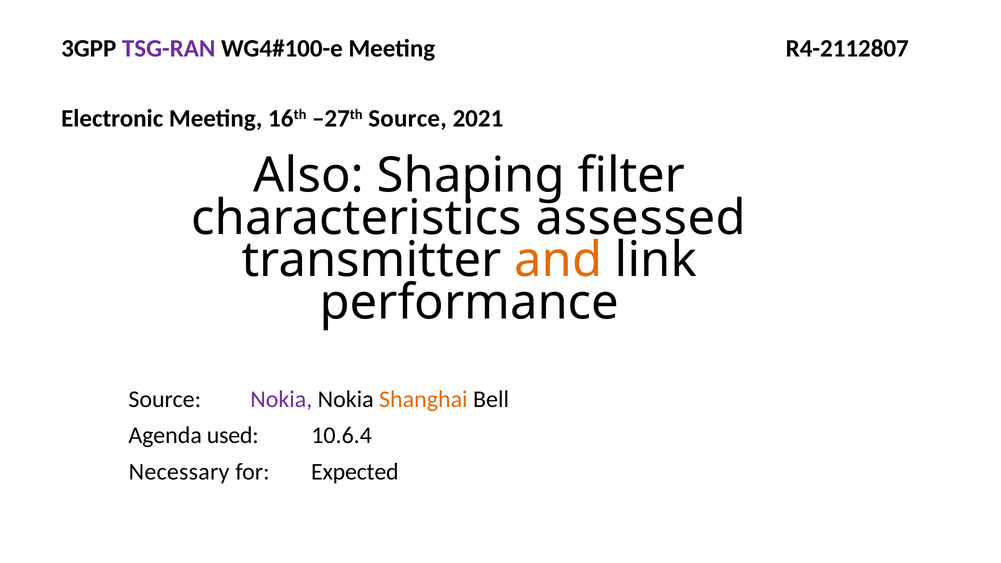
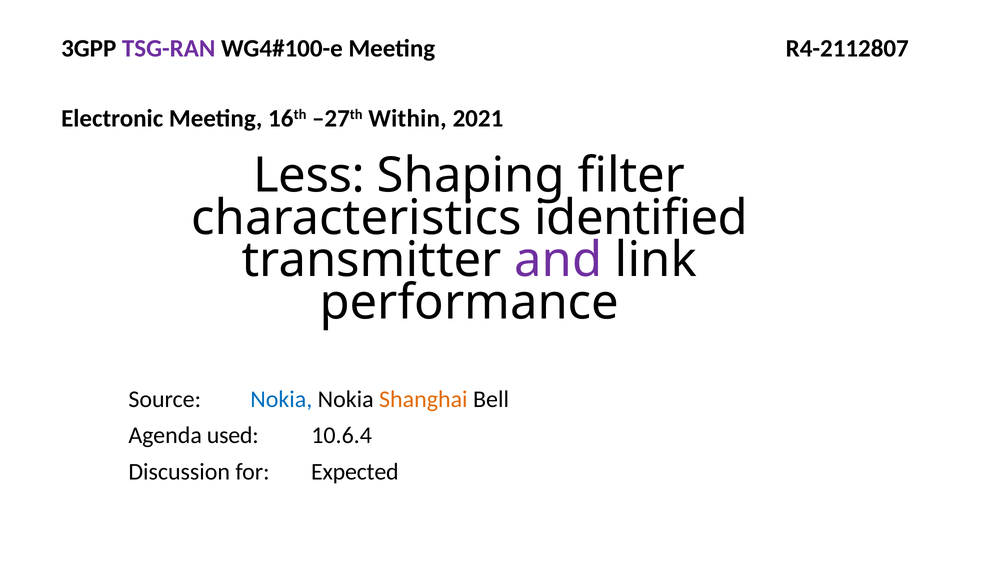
–27th Source: Source -> Within
Also: Also -> Less
assessed: assessed -> identified
and colour: orange -> purple
Nokia at (281, 399) colour: purple -> blue
Necessary: Necessary -> Discussion
